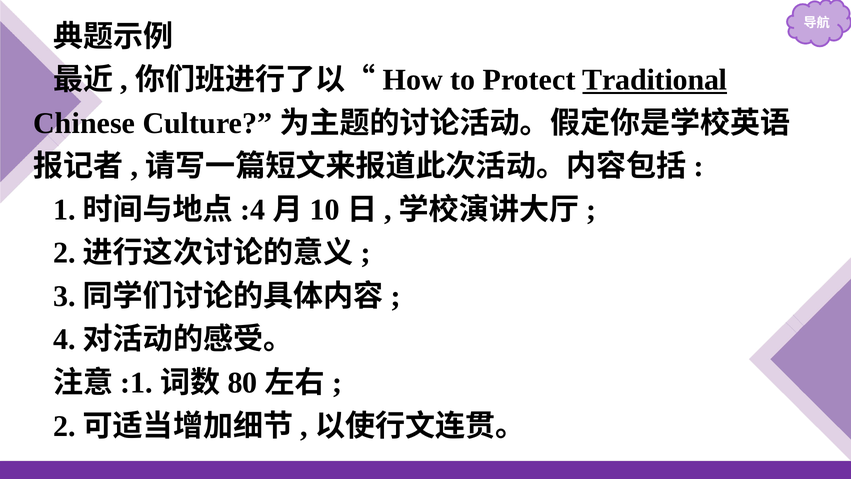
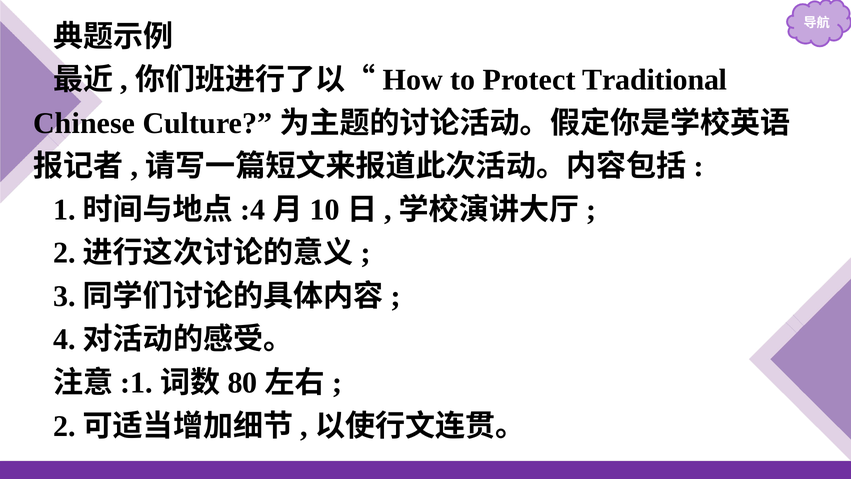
Traditional underline: present -> none
